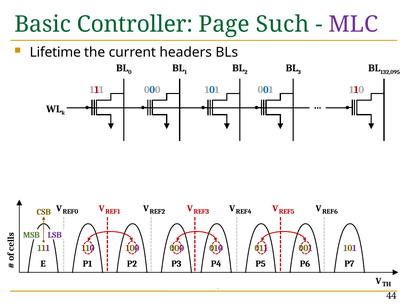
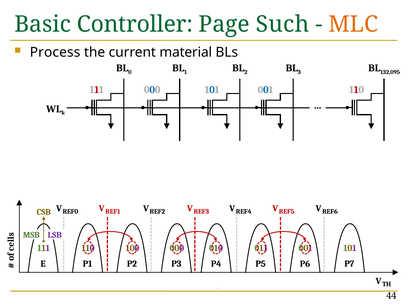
MLC colour: purple -> orange
Lifetime: Lifetime -> Process
headers: headers -> material
